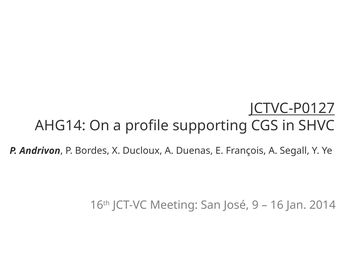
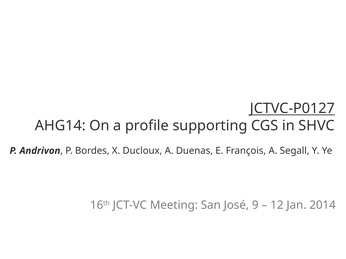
16: 16 -> 12
